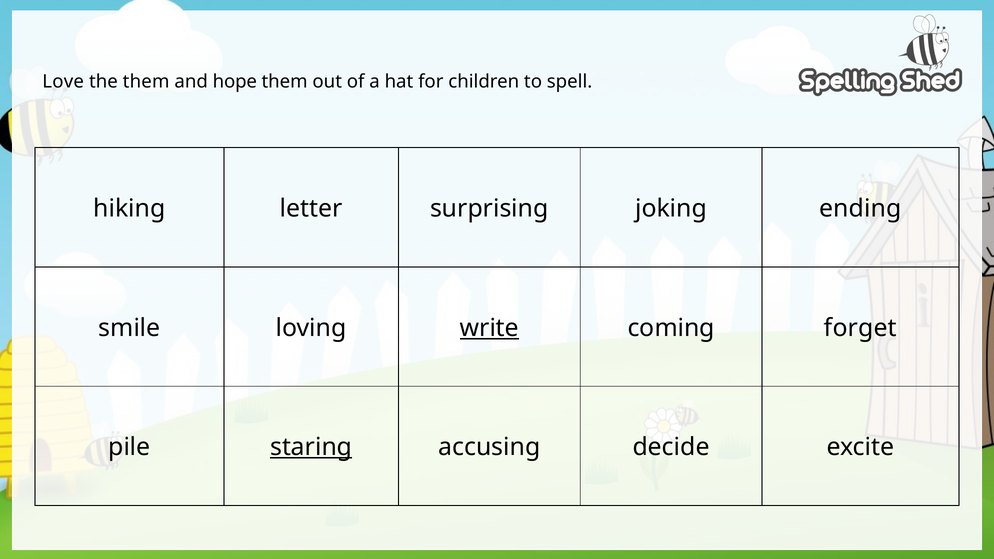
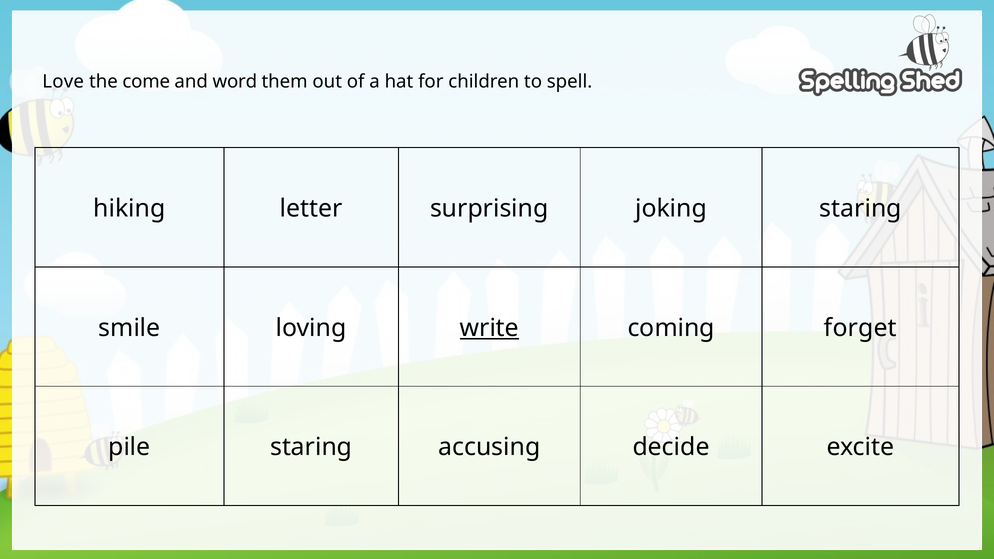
the them: them -> come
hope: hope -> word
joking ending: ending -> staring
staring at (311, 447) underline: present -> none
